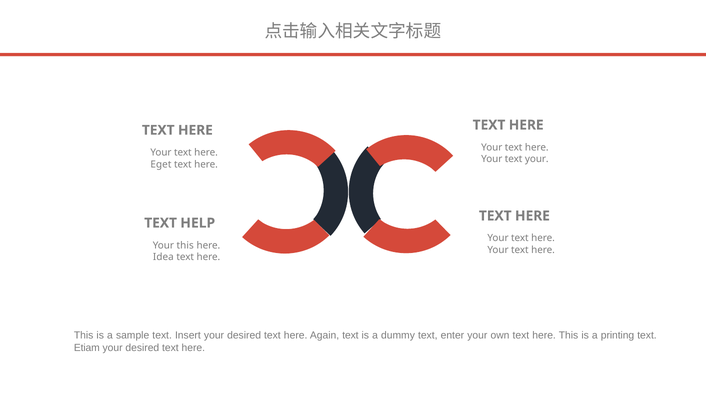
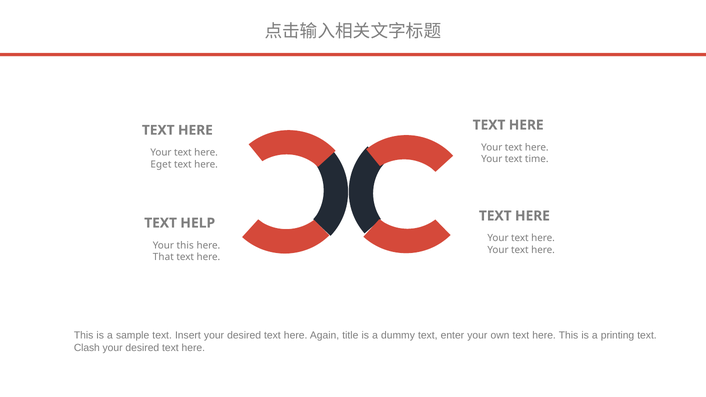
text your: your -> time
Idea: Idea -> That
Again text: text -> title
Etiam: Etiam -> Clash
